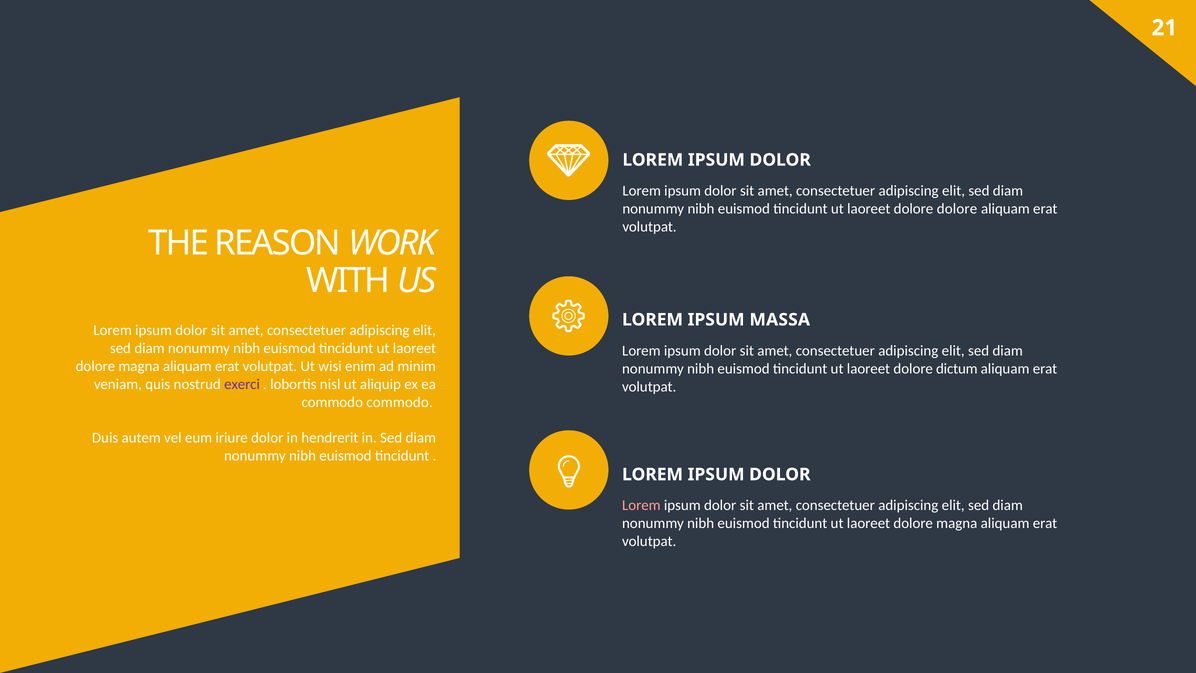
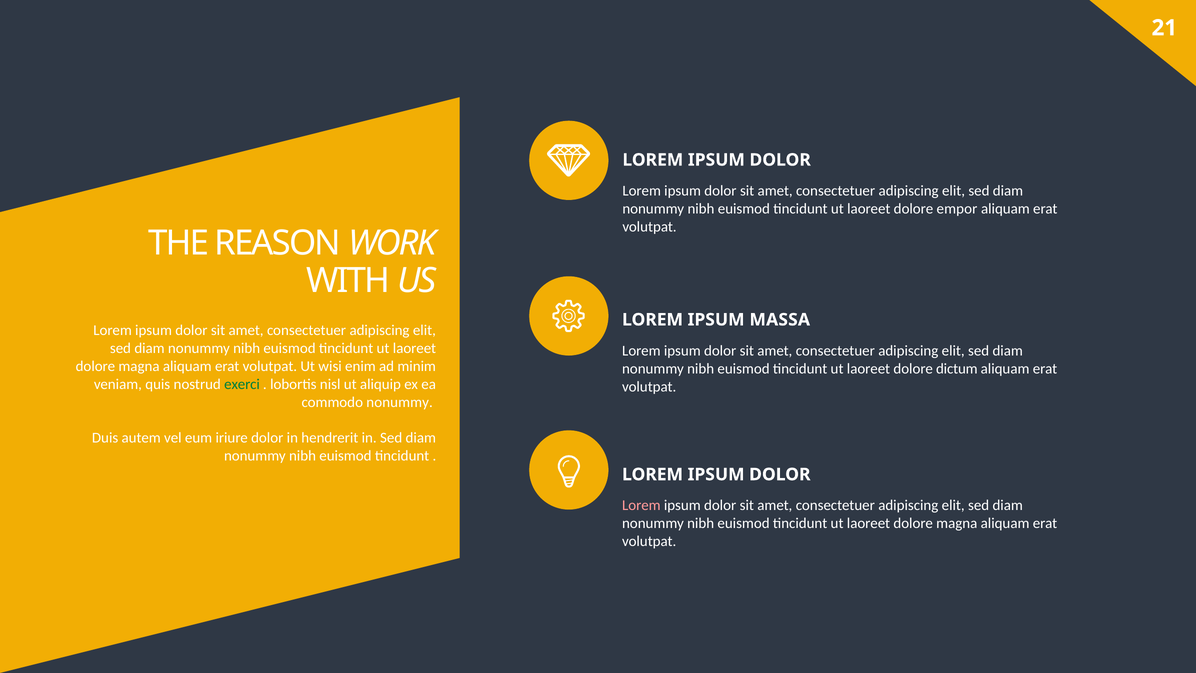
dolore dolore: dolore -> empor
exerci colour: purple -> green
commodo commodo: commodo -> nonummy
